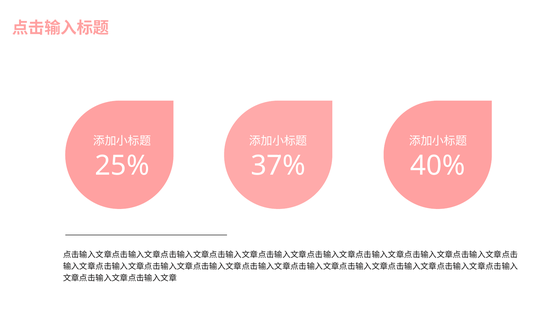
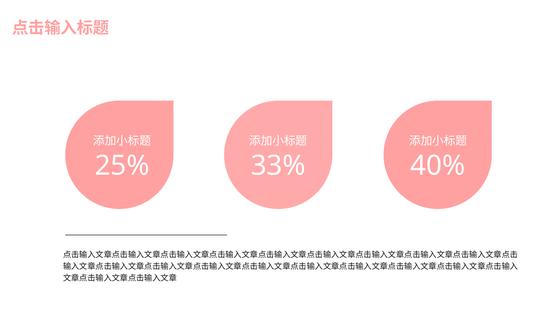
37%: 37% -> 33%
